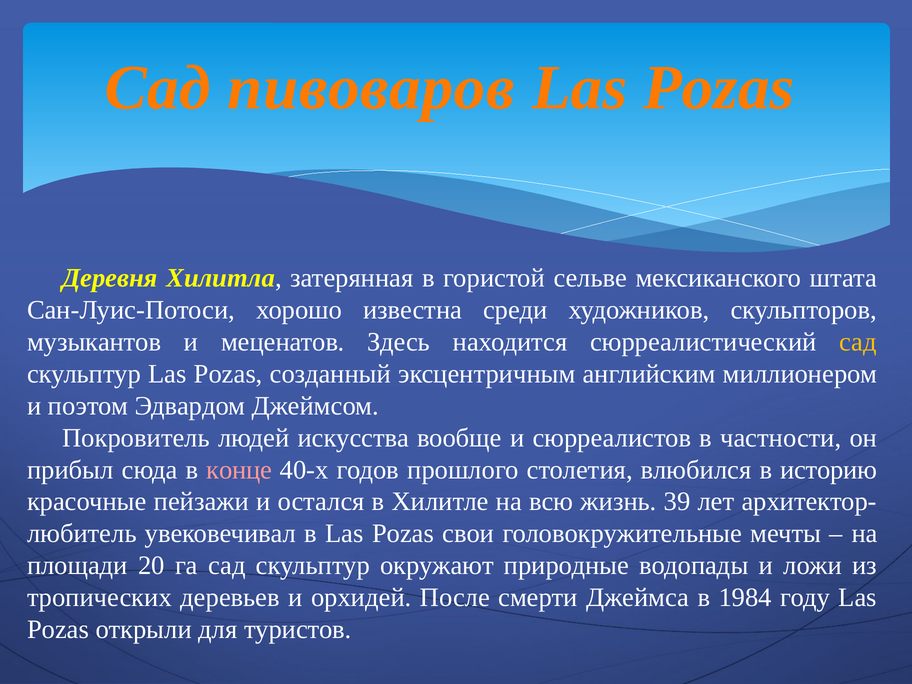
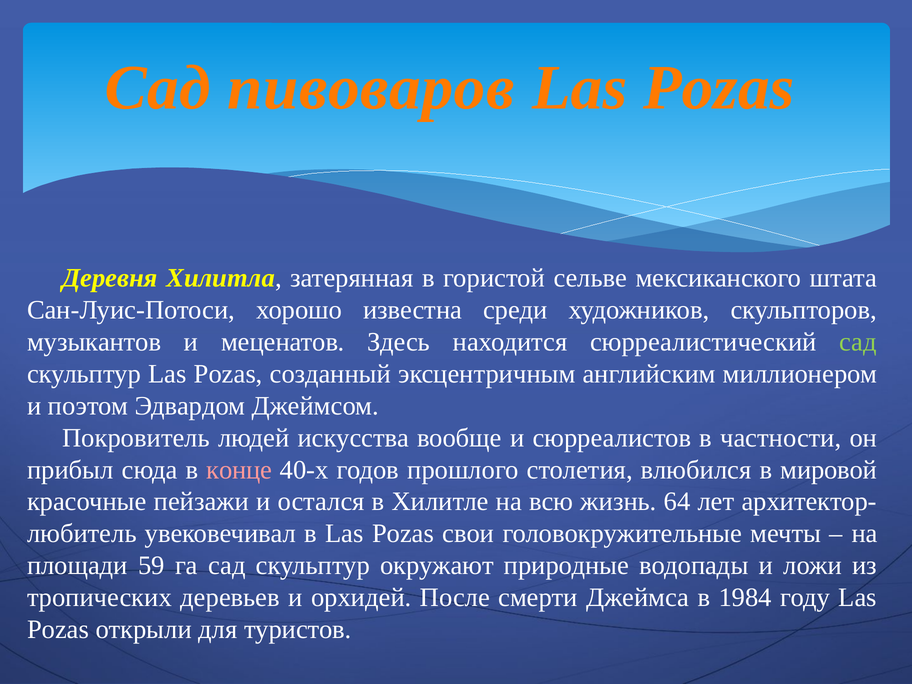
сад at (858, 342) colour: yellow -> light green
историю: историю -> мировой
39: 39 -> 64
20: 20 -> 59
